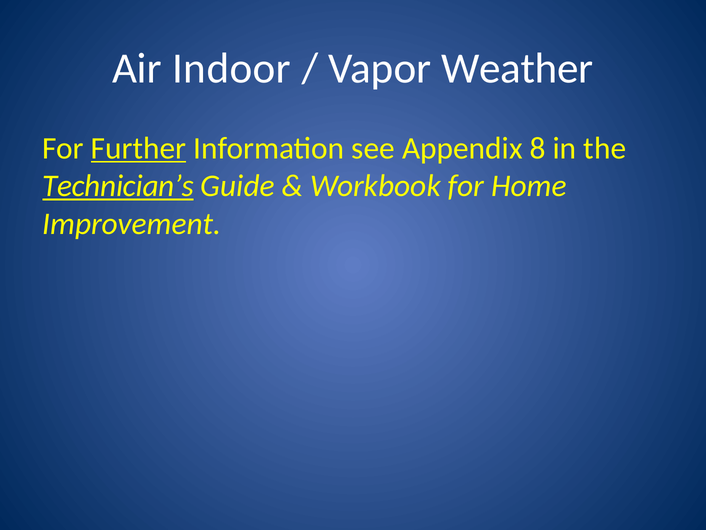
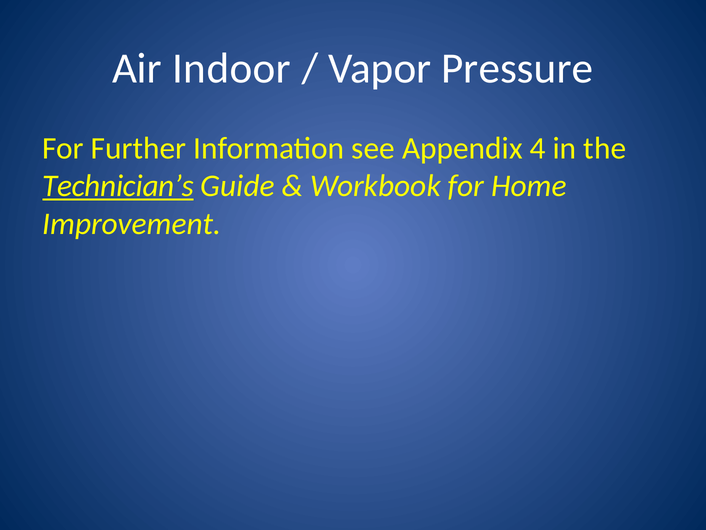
Weather: Weather -> Pressure
Further underline: present -> none
8: 8 -> 4
